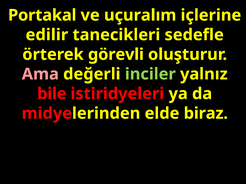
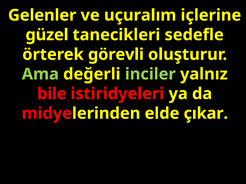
Portakal: Portakal -> Gelenler
edilir: edilir -> güzel
Ama colour: pink -> light green
biraz: biraz -> çıkar
